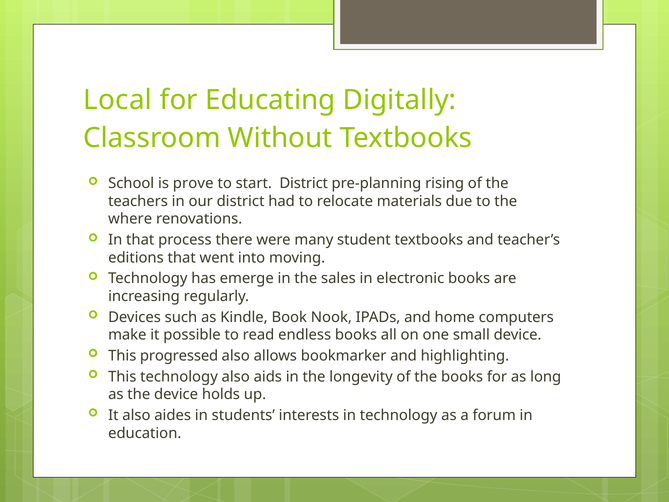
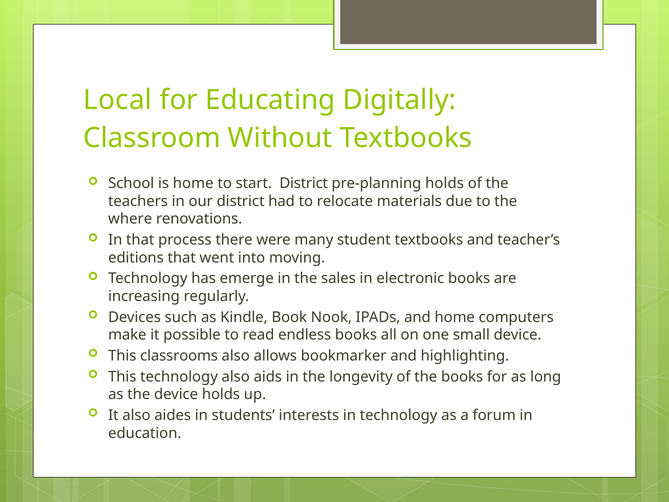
is prove: prove -> home
pre-planning rising: rising -> holds
progressed: progressed -> classrooms
